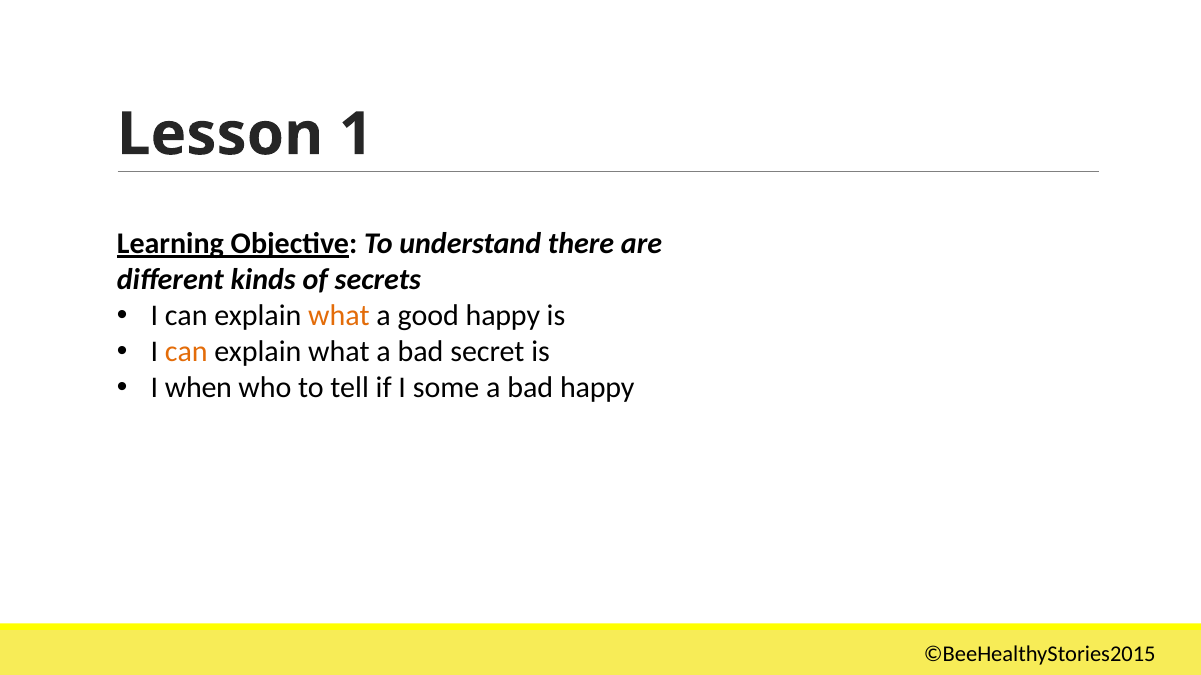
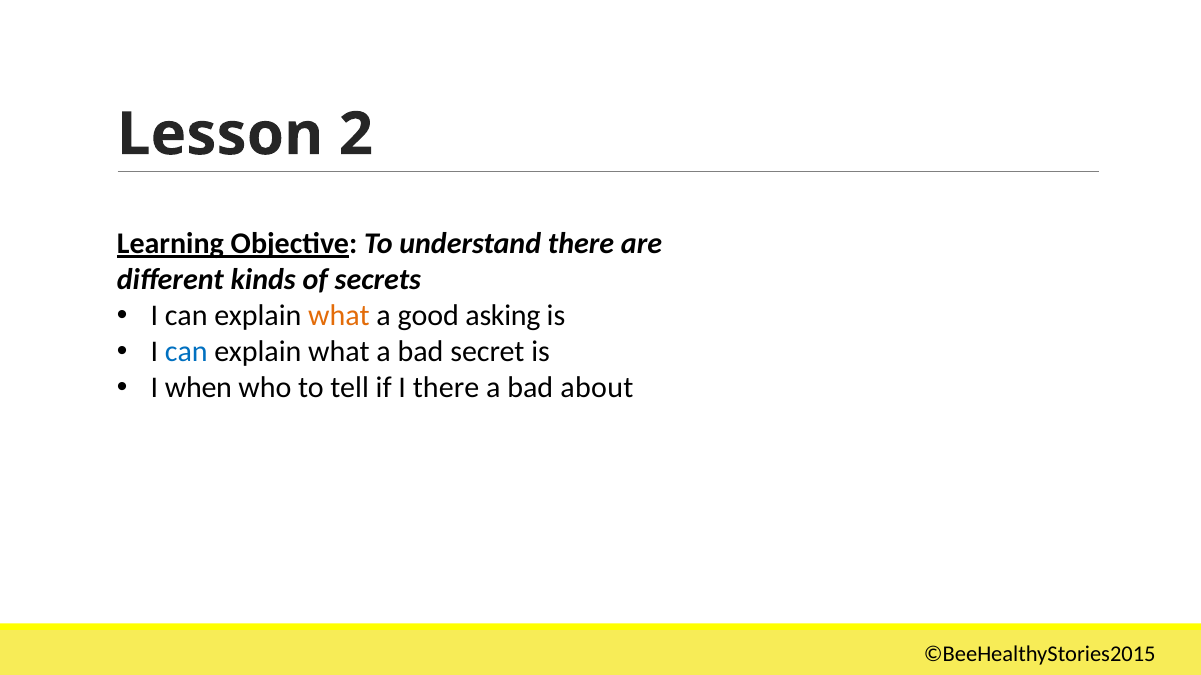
1: 1 -> 2
good happy: happy -> asking
can at (186, 352) colour: orange -> blue
I some: some -> there
bad happy: happy -> about
